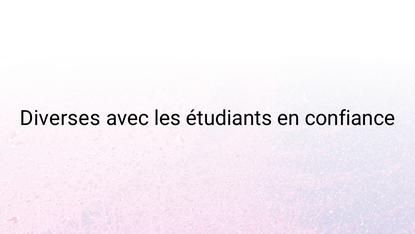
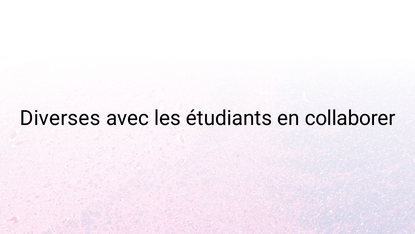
confiance: confiance -> collaborer
